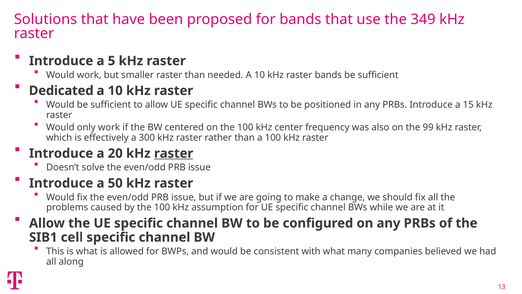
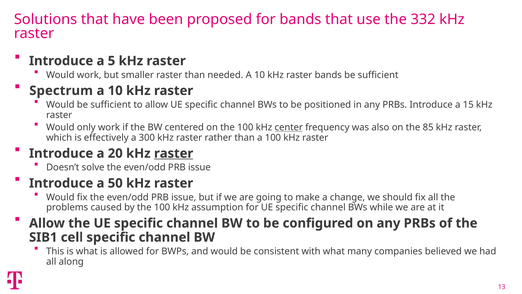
349: 349 -> 332
Dedicated: Dedicated -> Spectrum
center underline: none -> present
99: 99 -> 85
